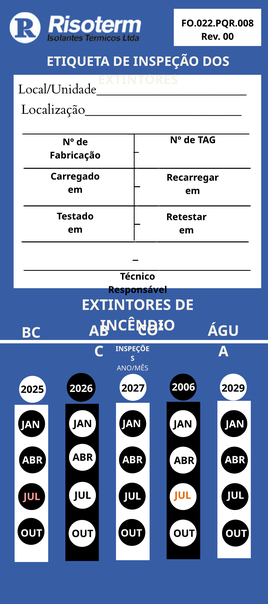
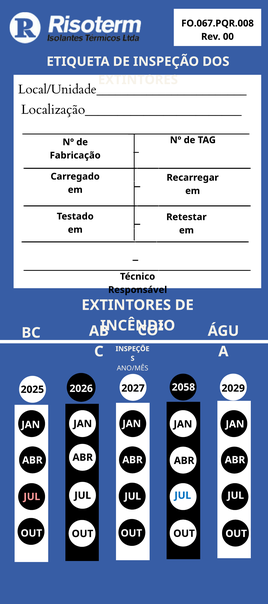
FO.022.PQR.008: FO.022.PQR.008 -> FO.067.PQR.008
2006: 2006 -> 2058
JUL at (183, 495) colour: orange -> blue
